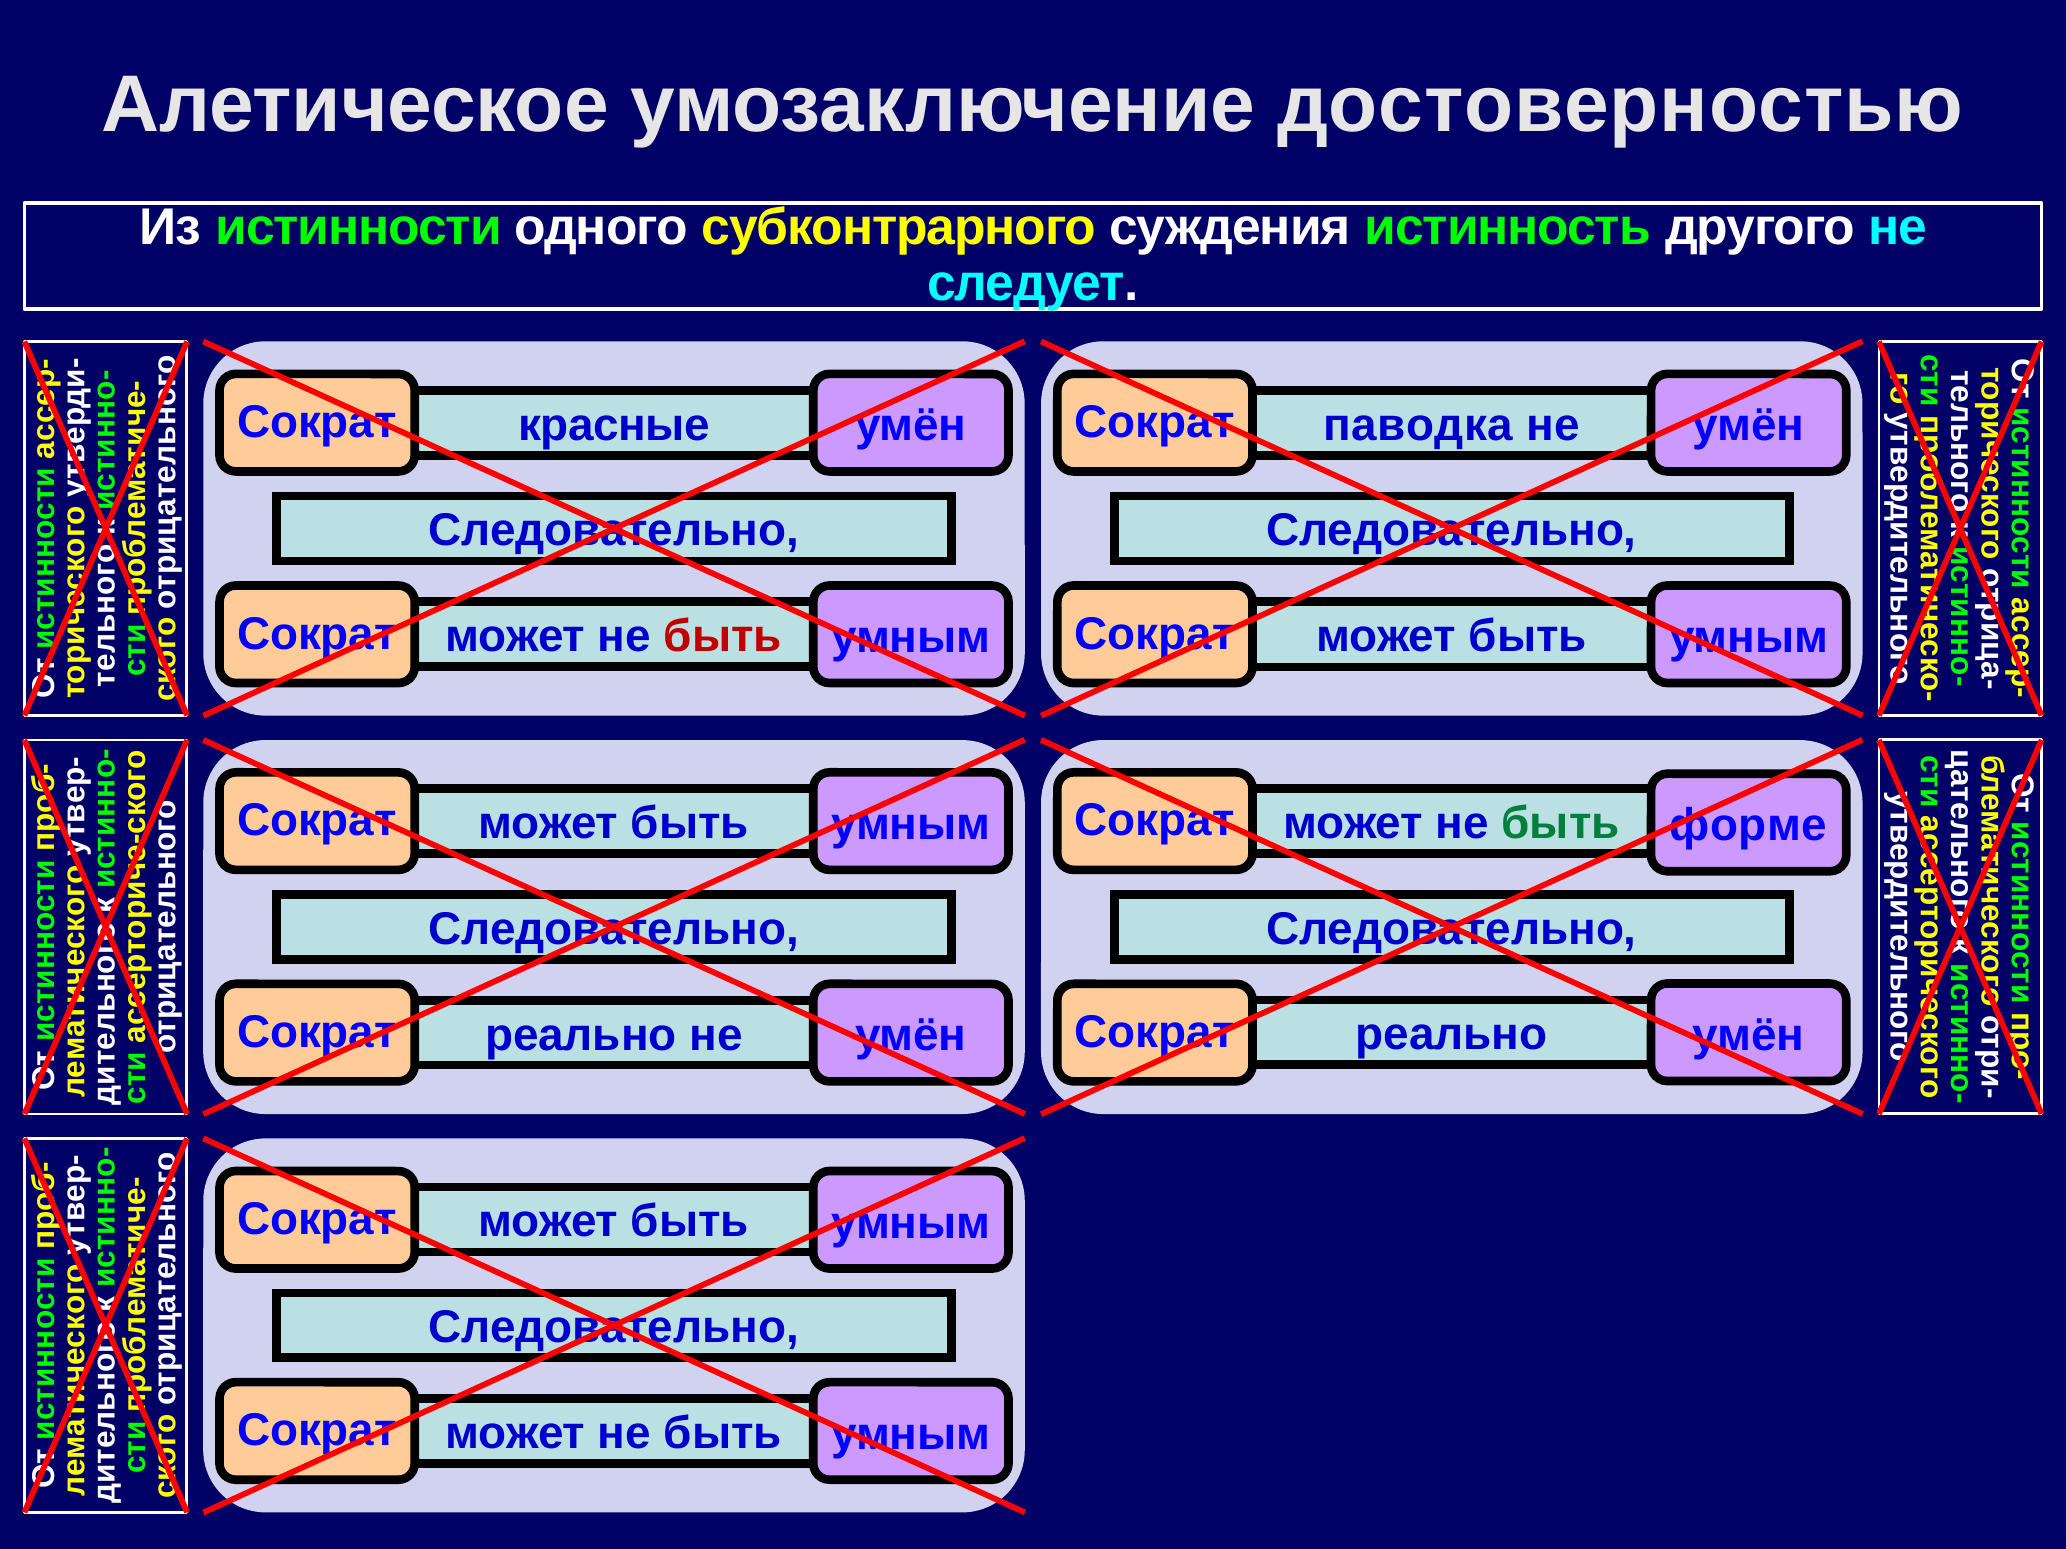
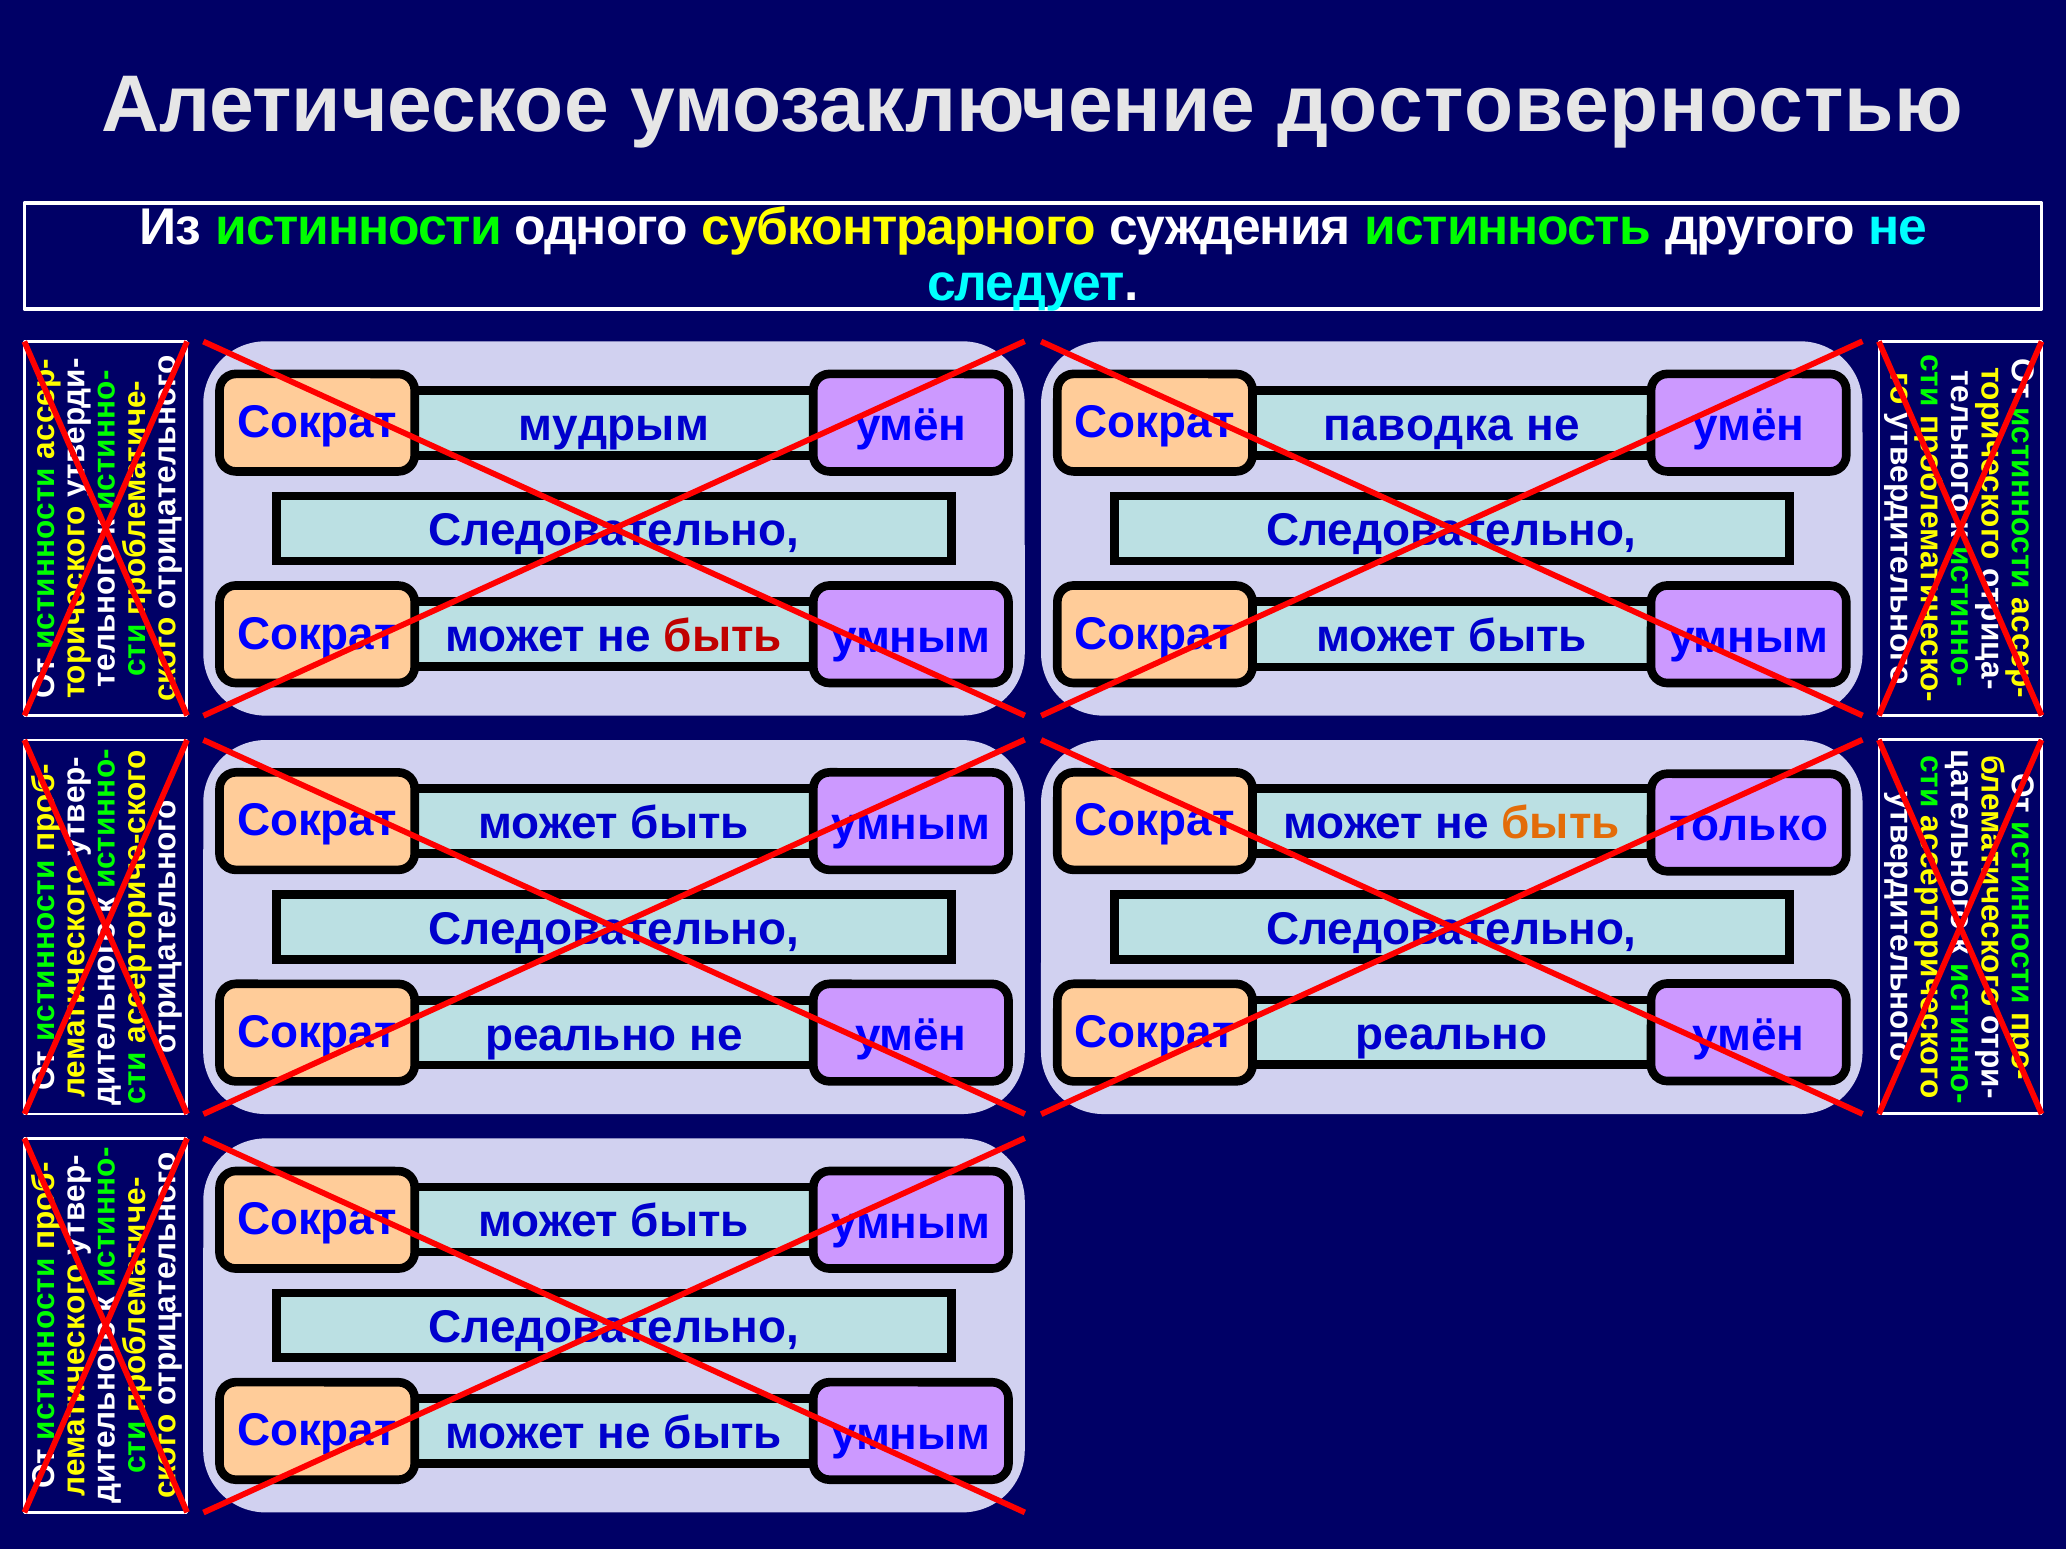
красные: красные -> мудрым
быть at (1561, 824) colour: green -> orange
форме: форме -> только
